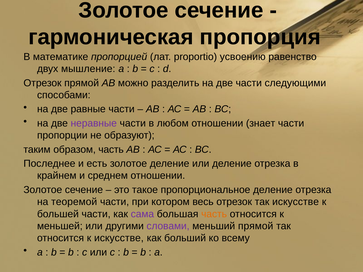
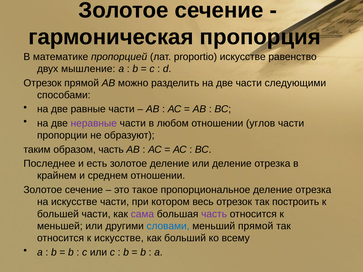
proportio усвоению: усвоению -> искусстве
знает: знает -> углов
на теоремой: теоремой -> искусстве
так искусстве: искусстве -> построить
часть at (214, 214) colour: orange -> purple
словами colour: purple -> blue
